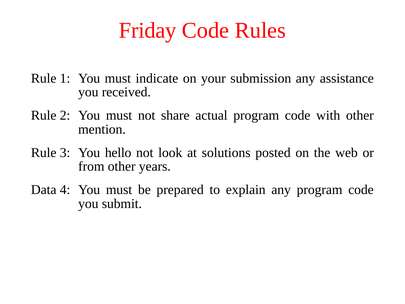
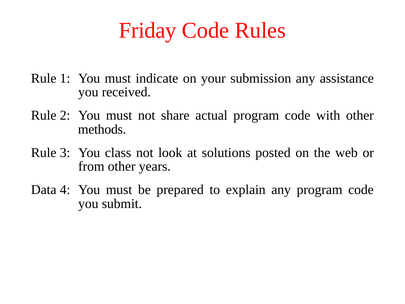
mention: mention -> methods
hello: hello -> class
